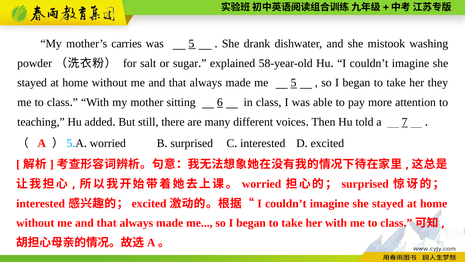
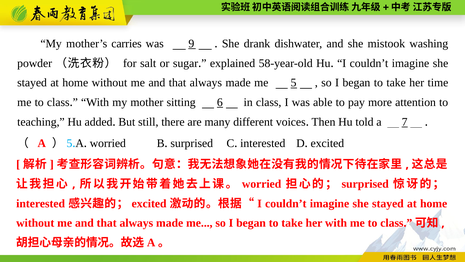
was 5: 5 -> 9
they: they -> time
